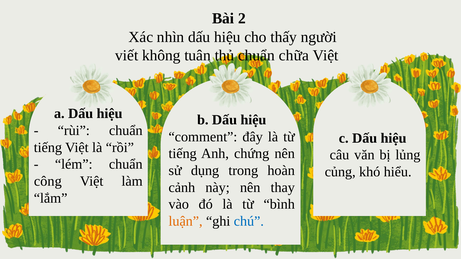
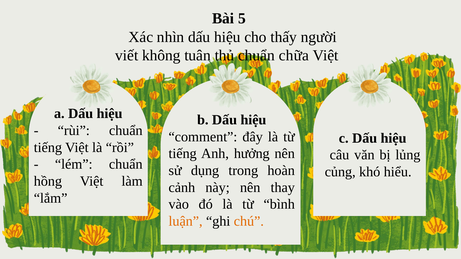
2: 2 -> 5
chứng: chứng -> hưởng
công: công -> hồng
chú colour: blue -> orange
